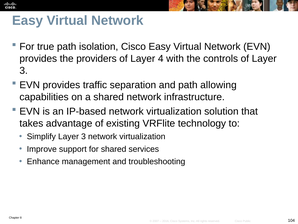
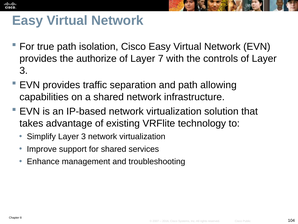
providers: providers -> authorize
4: 4 -> 7
